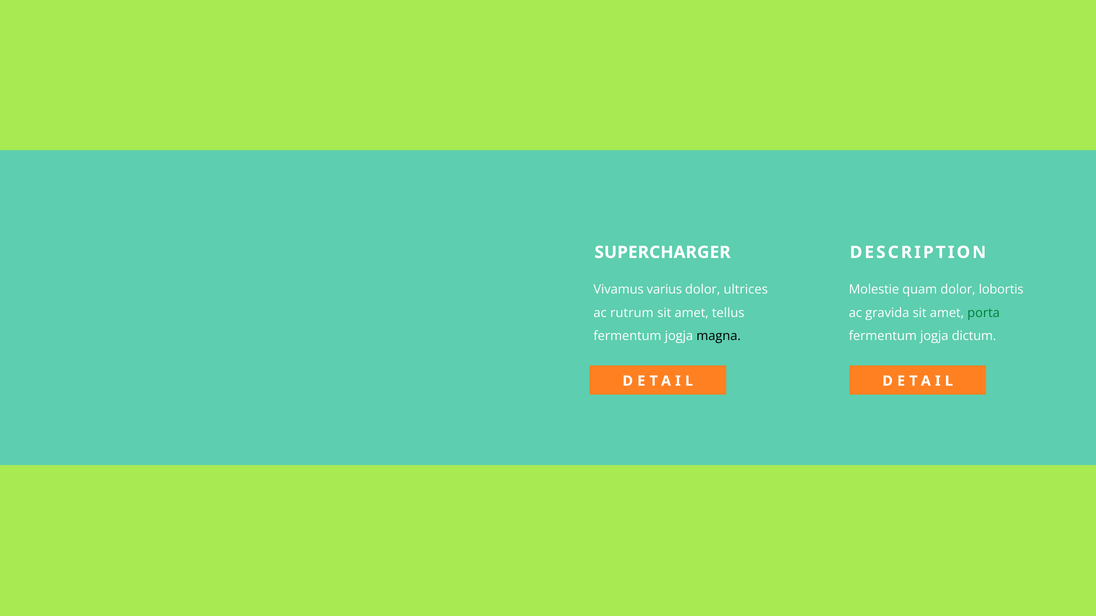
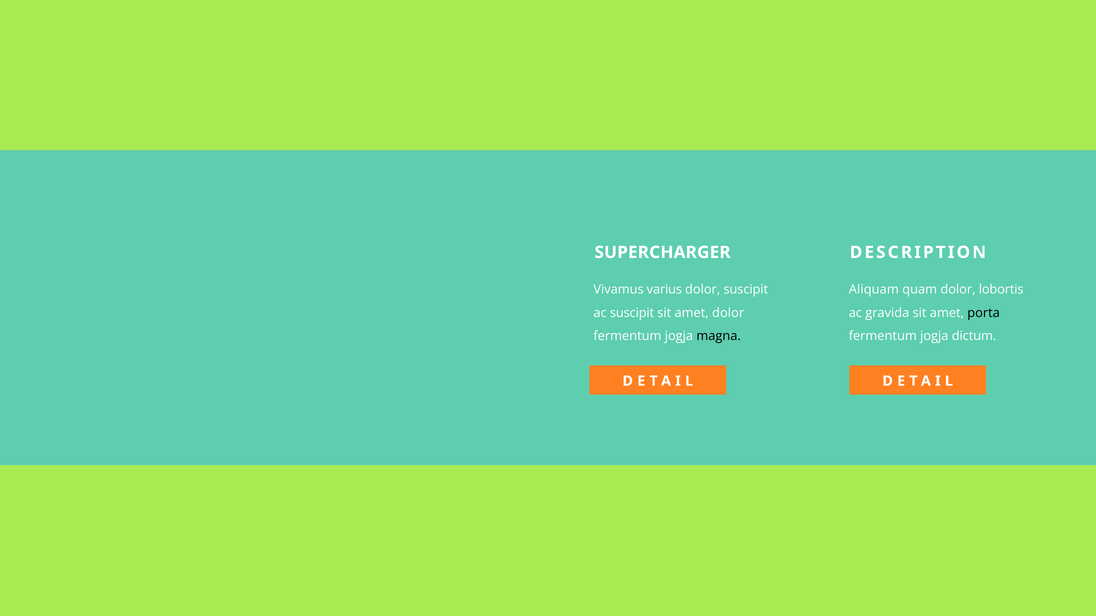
dolor ultrices: ultrices -> suscipit
Molestie: Molestie -> Aliquam
ac rutrum: rutrum -> suscipit
amet tellus: tellus -> dolor
porta colour: green -> black
